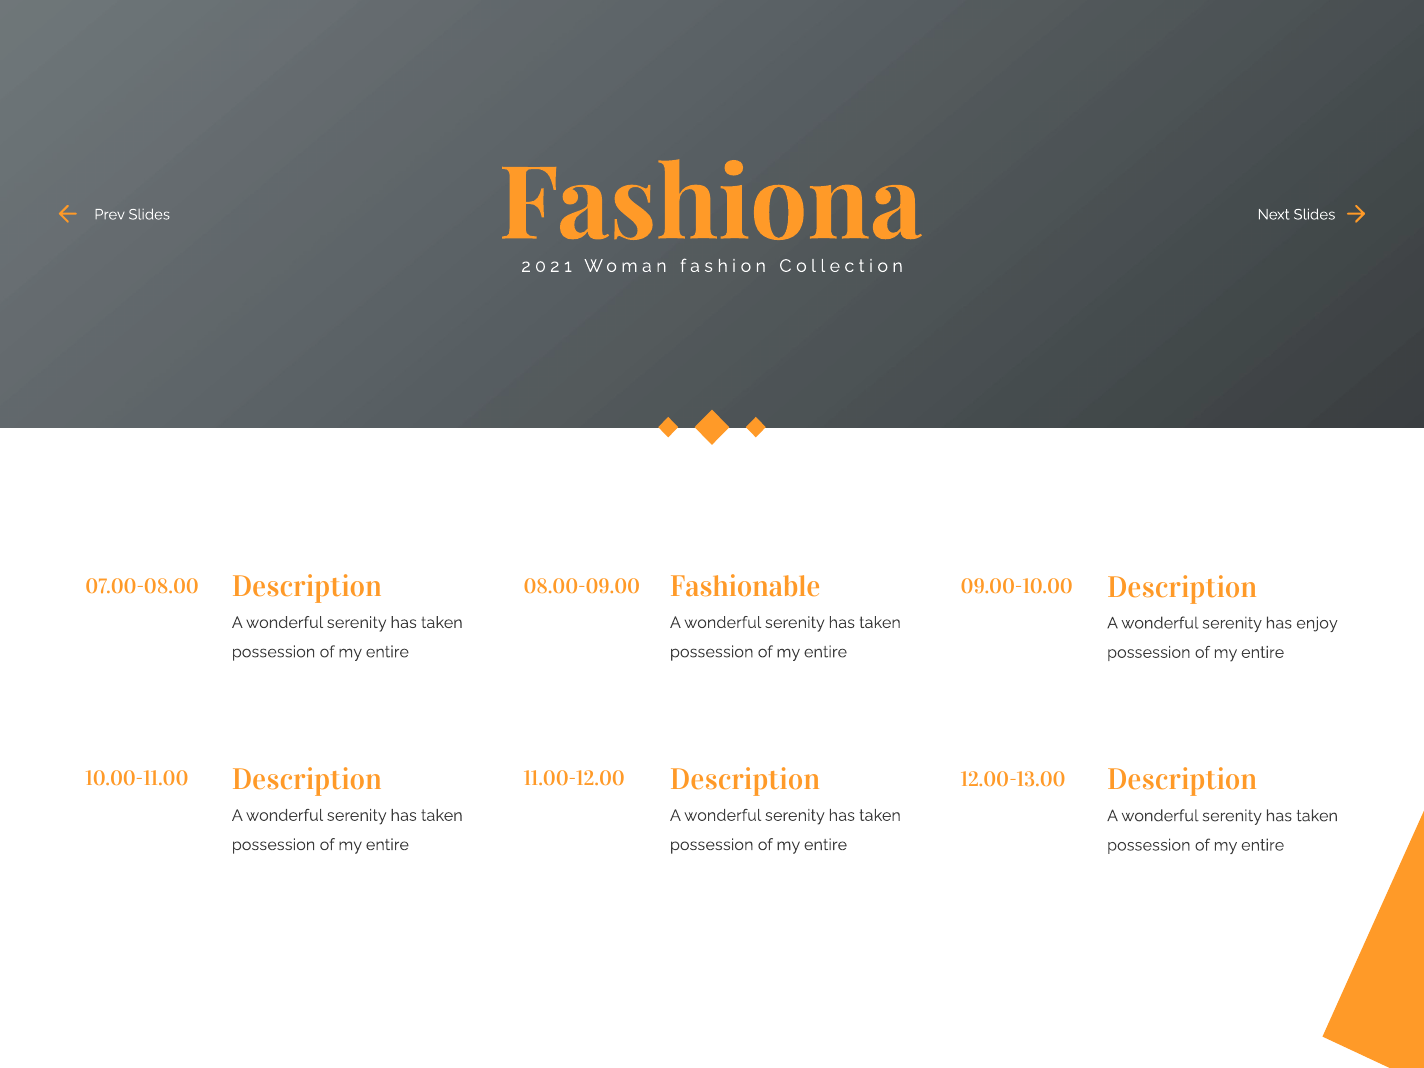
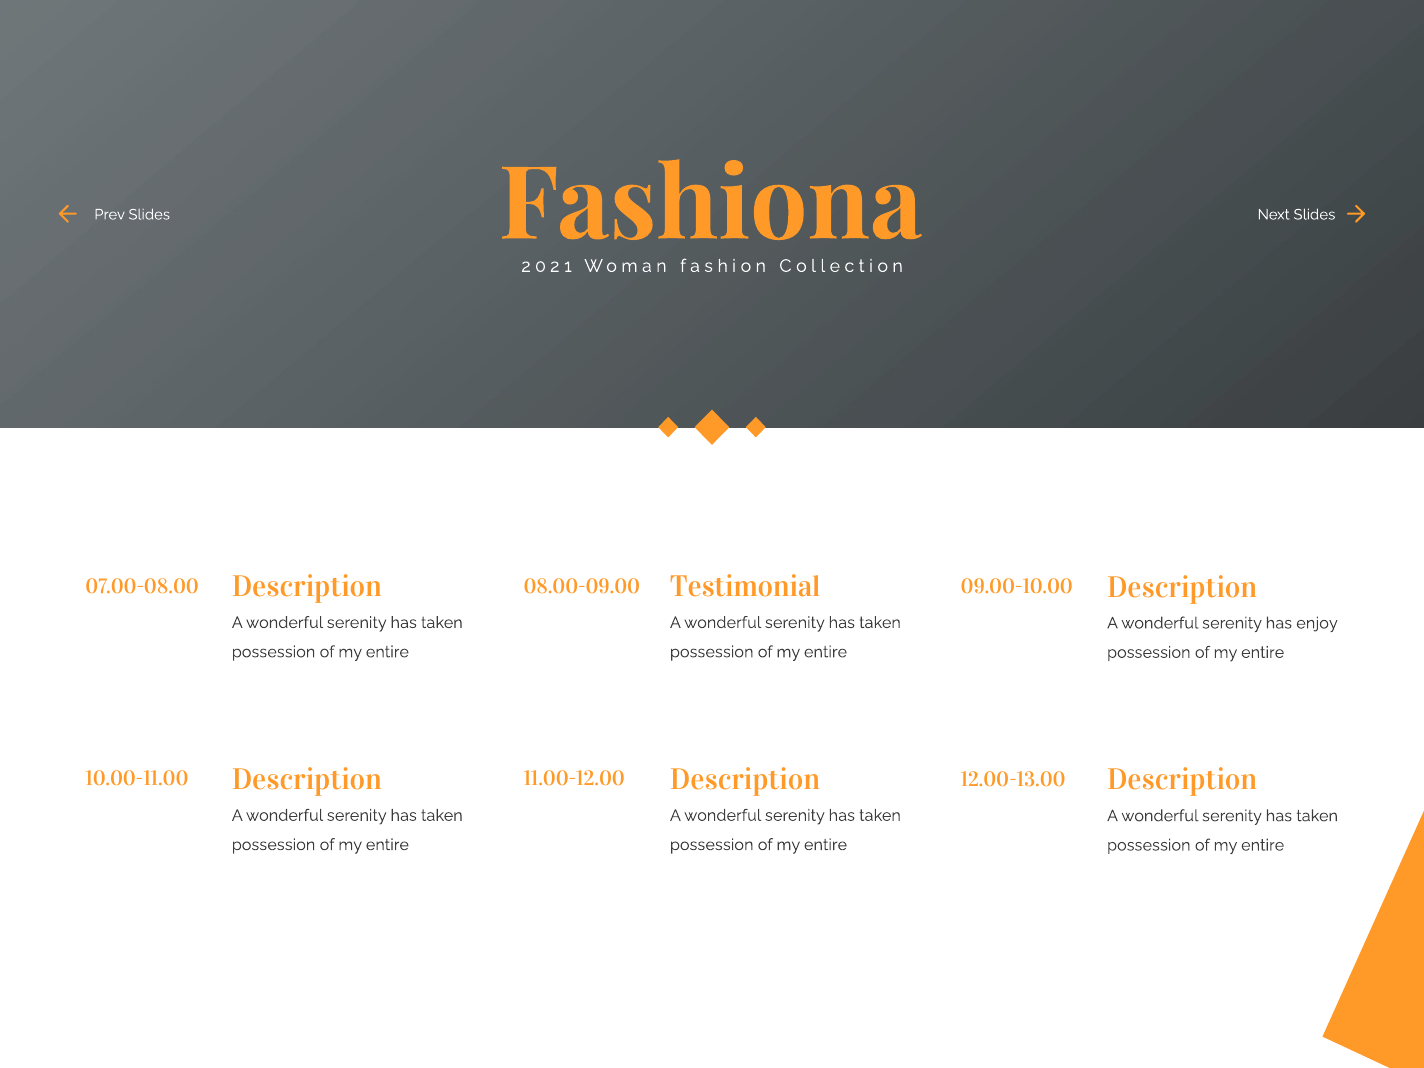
Fashionable: Fashionable -> Testimonial
